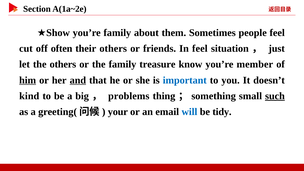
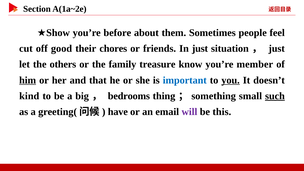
you’re family: family -> before
often: often -> good
their others: others -> chores
In feel: feel -> just
and underline: present -> none
you underline: none -> present
problems: problems -> bedrooms
your: your -> have
will colour: blue -> purple
tidy: tidy -> this
